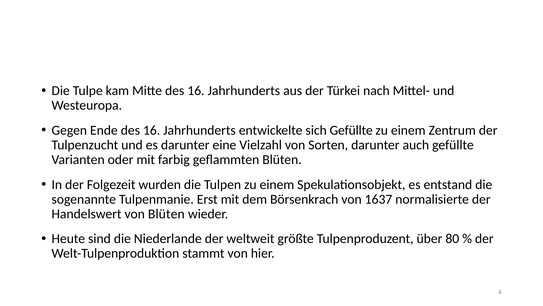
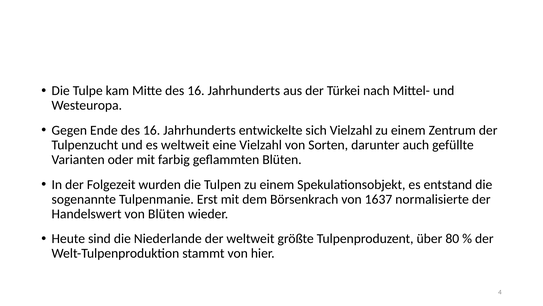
sich Gefüllte: Gefüllte -> Vielzahl
es darunter: darunter -> weltweit
